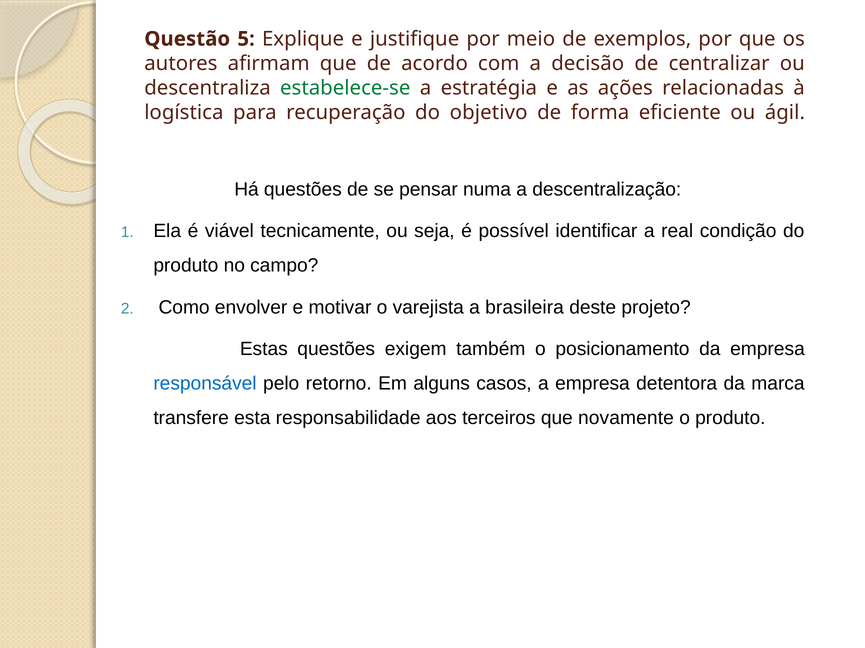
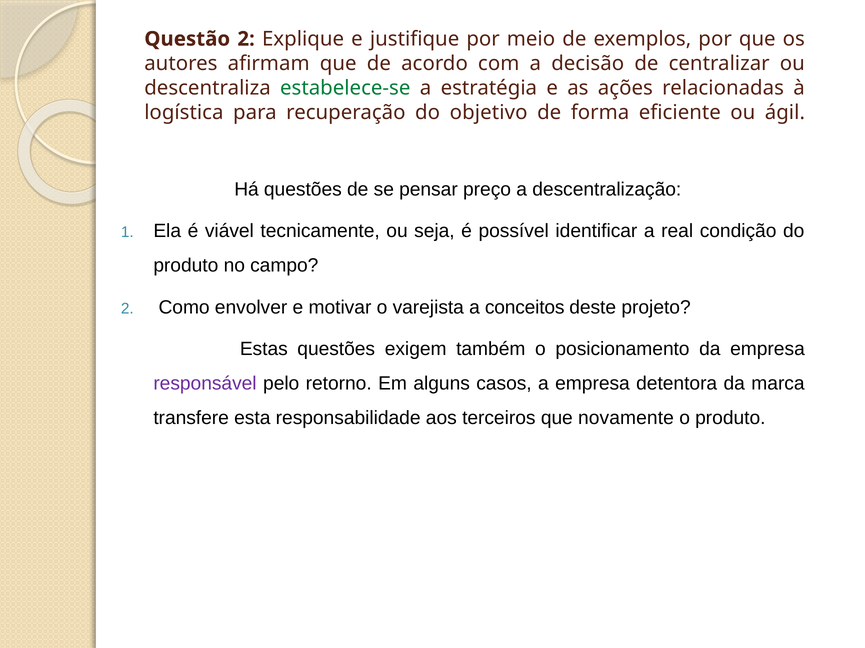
Questão 5: 5 -> 2
numa: numa -> preço
brasileira: brasileira -> conceitos
responsável colour: blue -> purple
